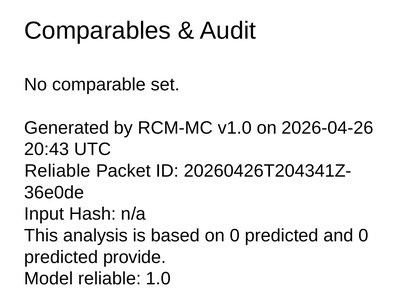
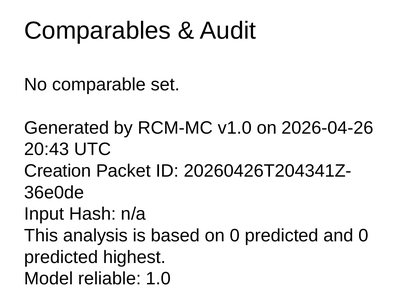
Reliable at (58, 171): Reliable -> Creation
provide: provide -> highest
